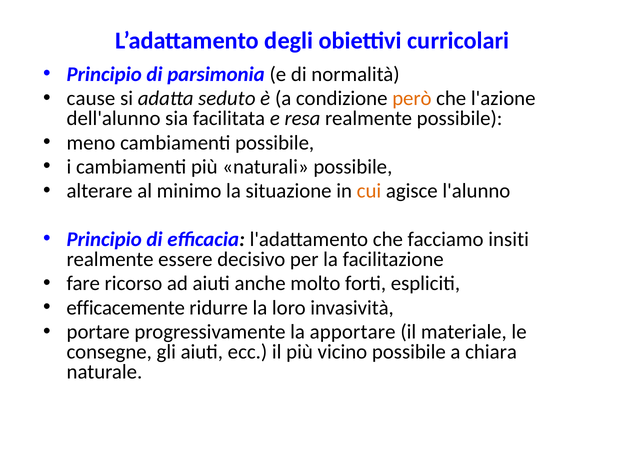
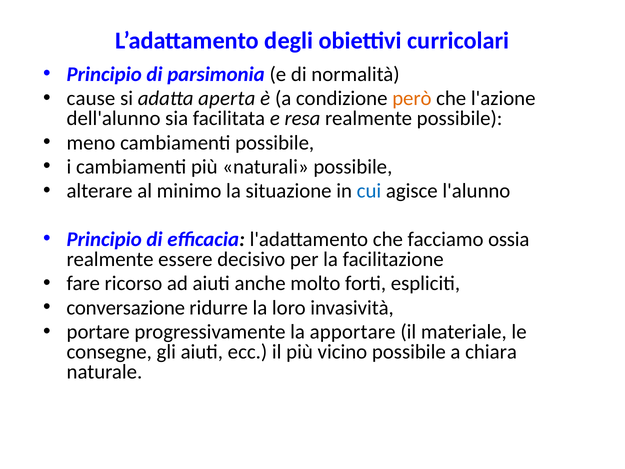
seduto: seduto -> aperta
cui colour: orange -> blue
insiti: insiti -> ossia
efficacemente: efficacemente -> conversazione
